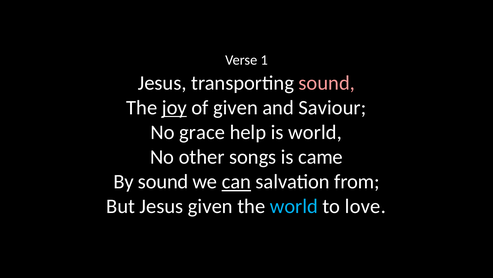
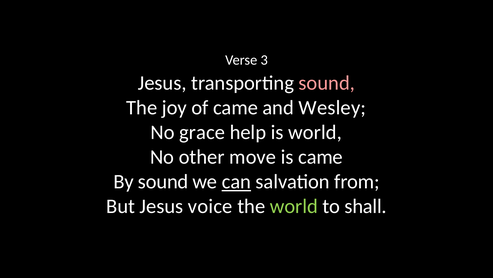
1: 1 -> 3
joy underline: present -> none
of given: given -> came
Saviour: Saviour -> Wesley
songs: songs -> move
Jesus given: given -> voice
world at (294, 206) colour: light blue -> light green
love: love -> shall
